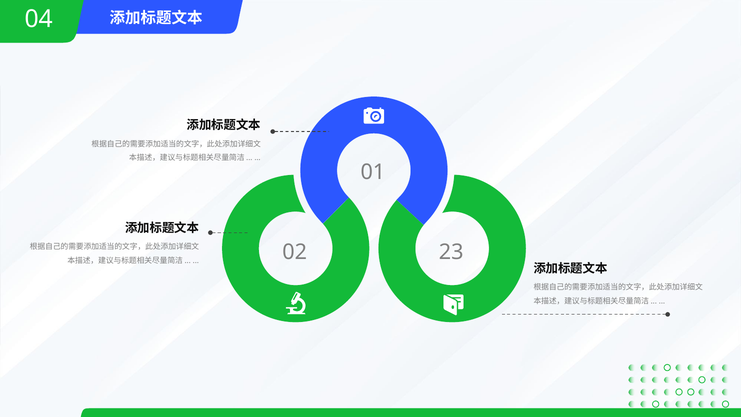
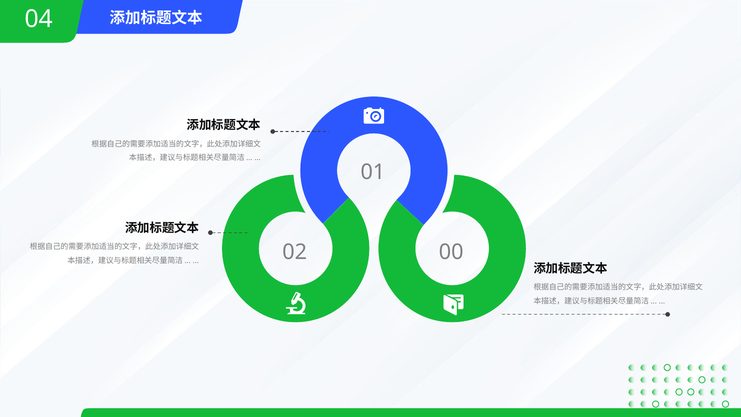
23: 23 -> 00
